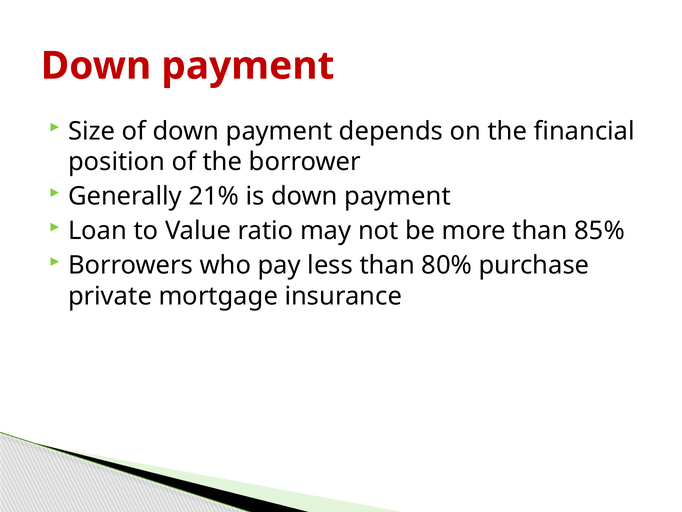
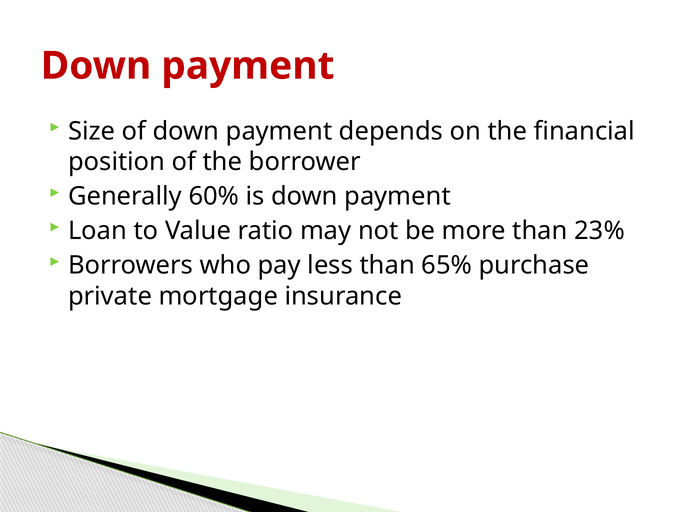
21%: 21% -> 60%
85%: 85% -> 23%
80%: 80% -> 65%
